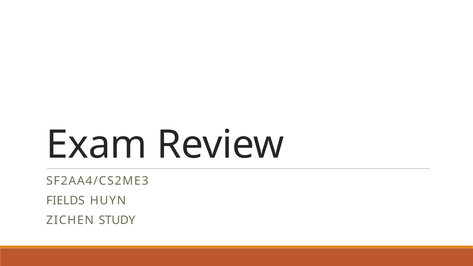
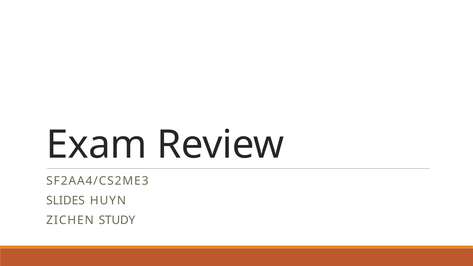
FIELDS: FIELDS -> SLIDES
